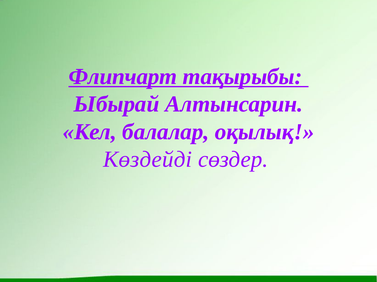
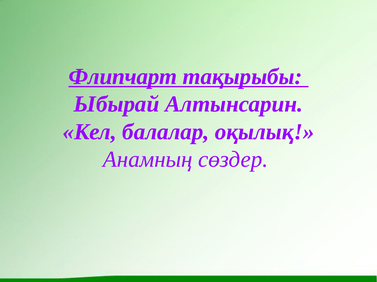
Көздейді: Көздейді -> Анамның
